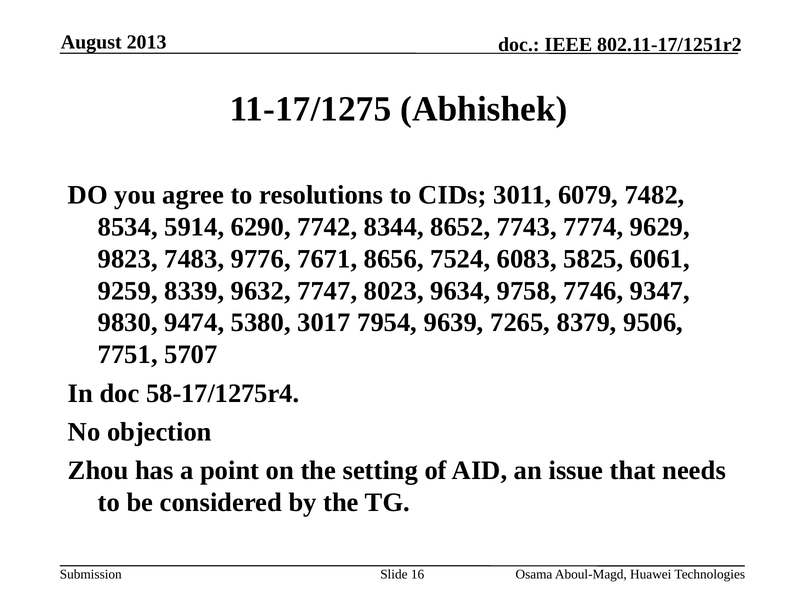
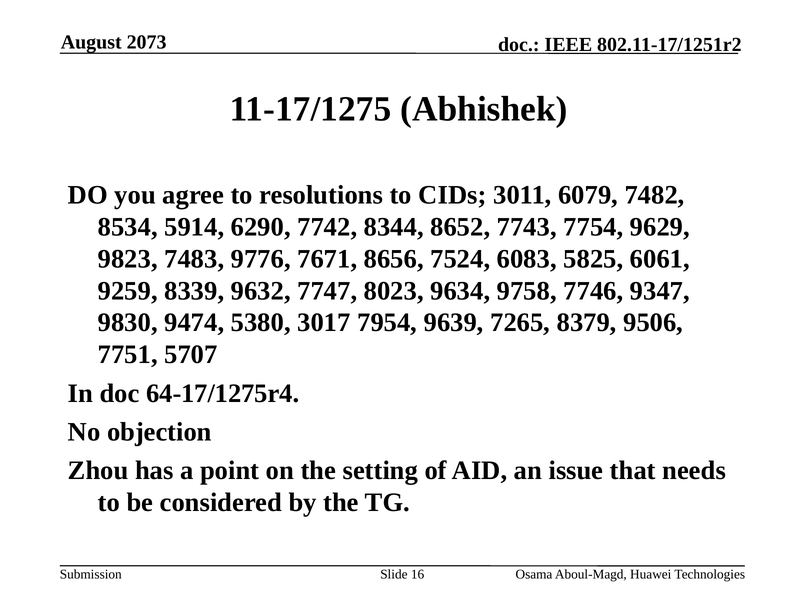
2013: 2013 -> 2073
7774: 7774 -> 7754
58-17/1275r4: 58-17/1275r4 -> 64-17/1275r4
